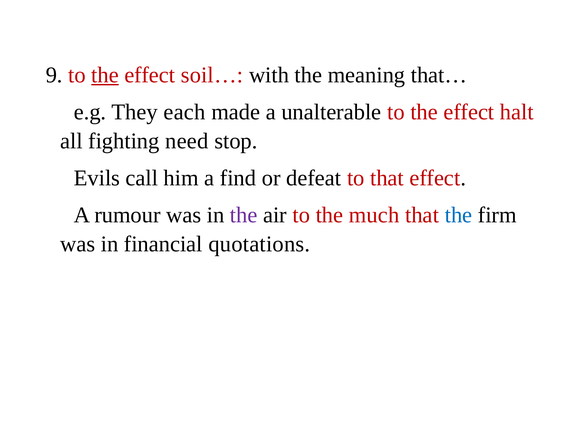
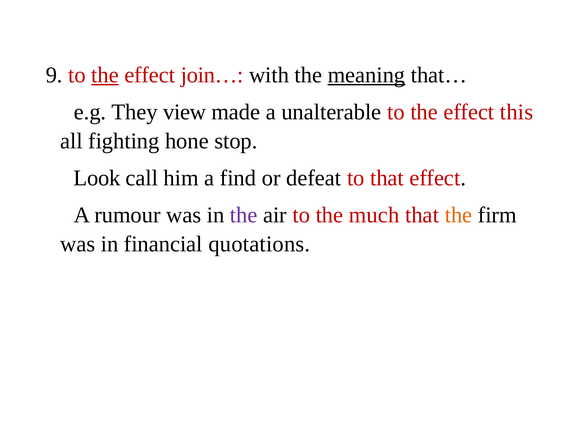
soil…: soil… -> join…
meaning underline: none -> present
each: each -> view
halt: halt -> this
need: need -> hone
Evils: Evils -> Look
the at (459, 215) colour: blue -> orange
